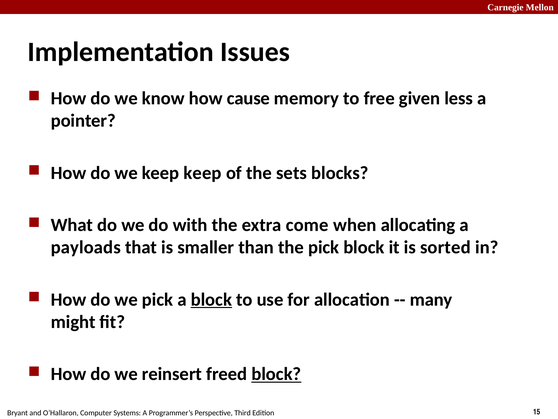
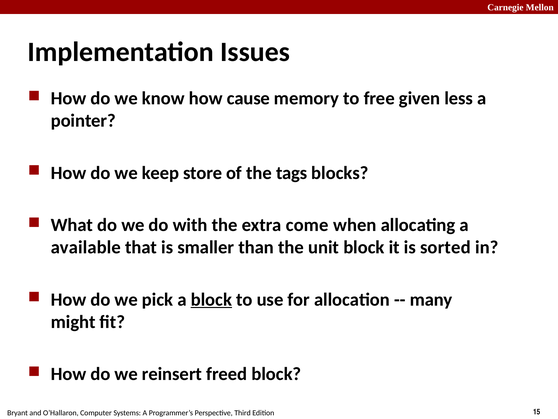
keep keep: keep -> store
sets: sets -> tags
payloads: payloads -> available
the pick: pick -> unit
block at (276, 374) underline: present -> none
